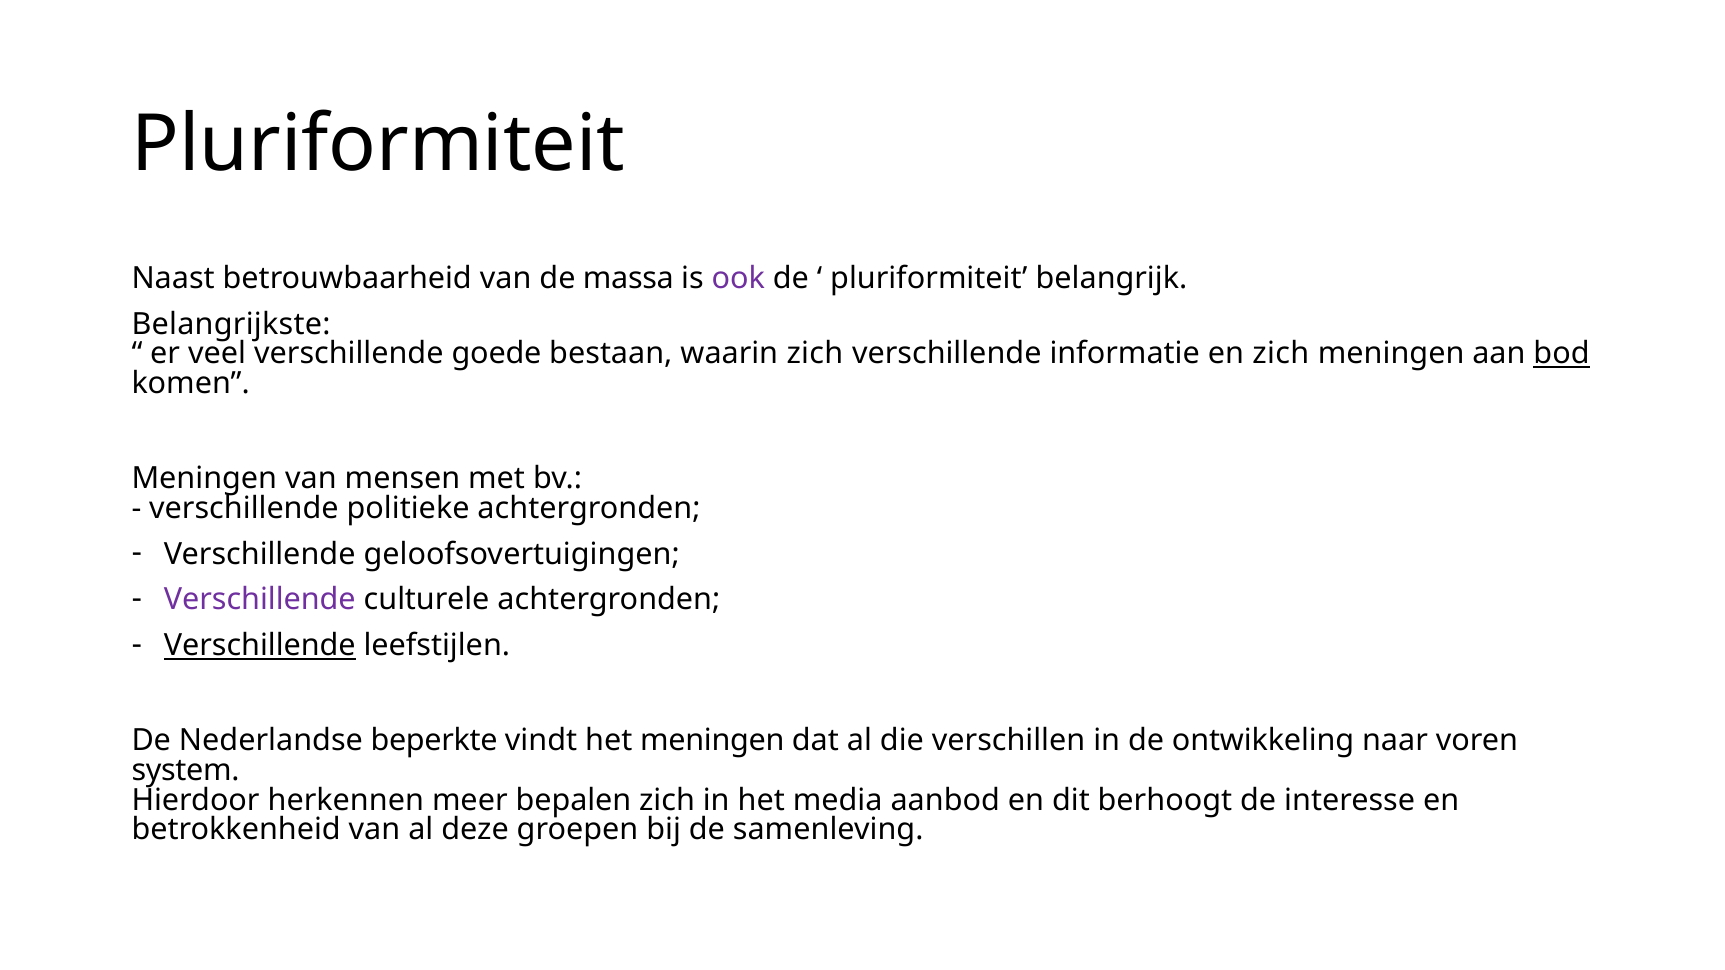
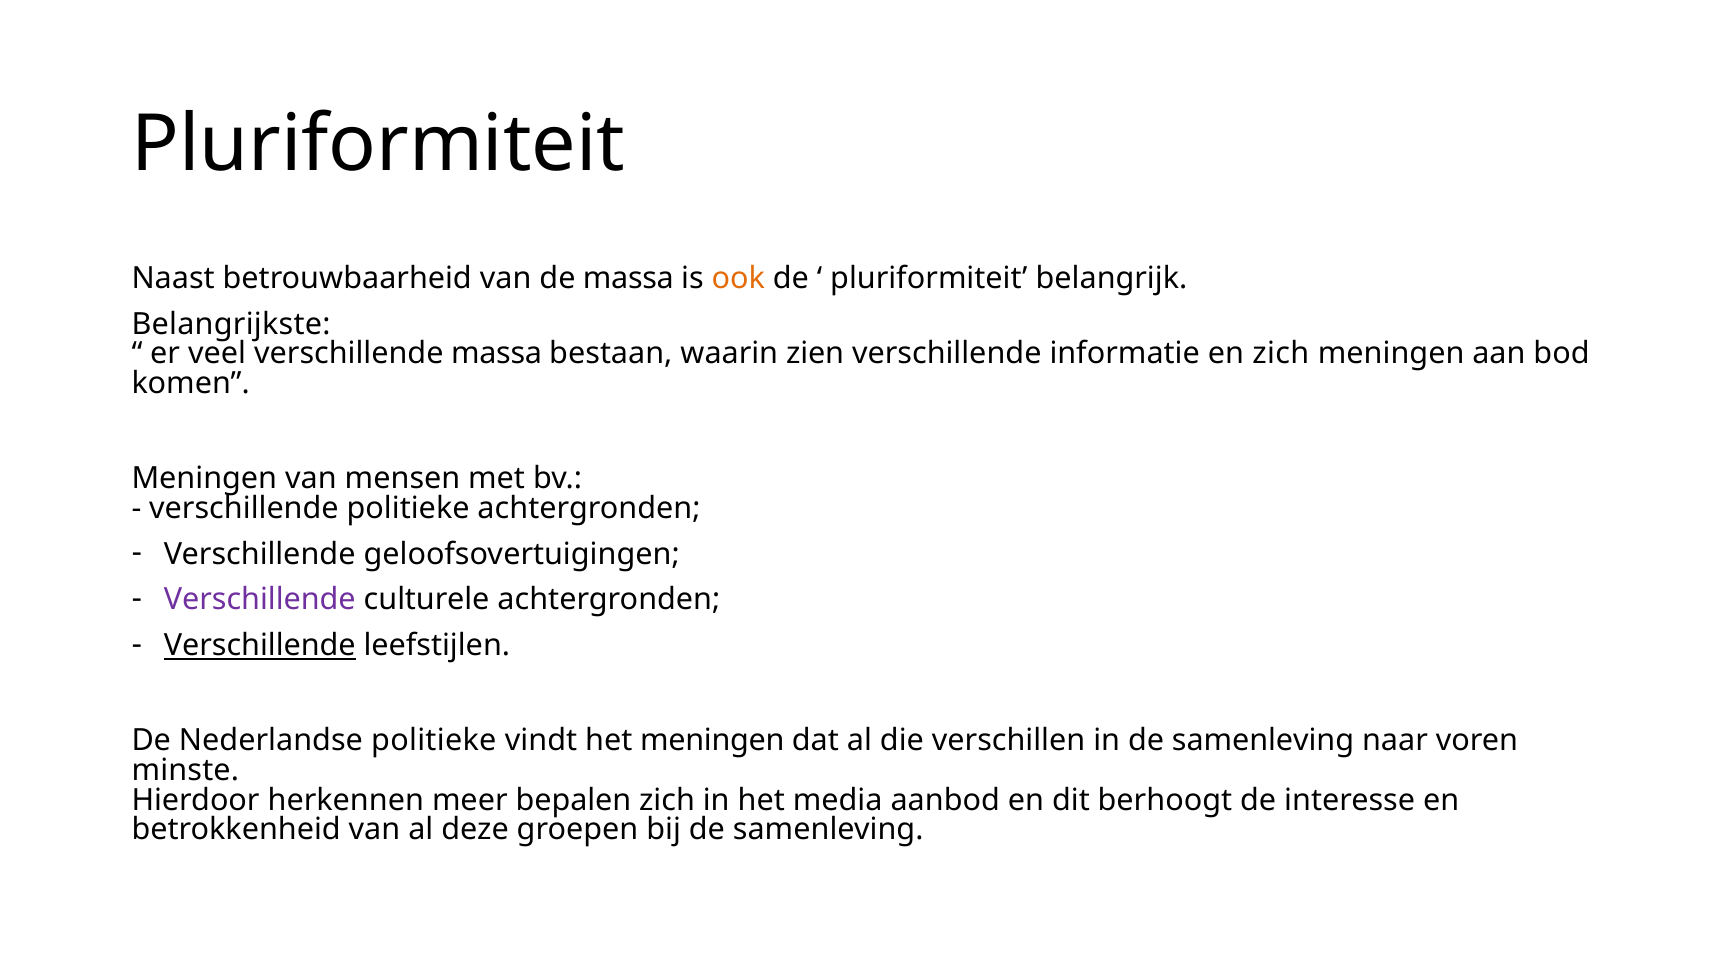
ook colour: purple -> orange
verschillende goede: goede -> massa
waarin zich: zich -> zien
bod underline: present -> none
Nederlandse beperkte: beperkte -> politieke
in de ontwikkeling: ontwikkeling -> samenleving
system: system -> minste
